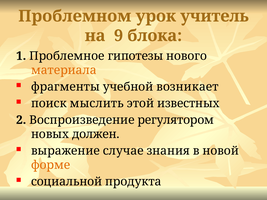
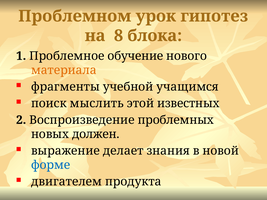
учитель: учитель -> гипотез
9: 9 -> 8
гипотезы: гипотезы -> обучение
возникает: возникает -> учащимся
регулятором: регулятором -> проблемных
случае: случае -> делает
форме colour: orange -> blue
социальной: социальной -> двигателем
